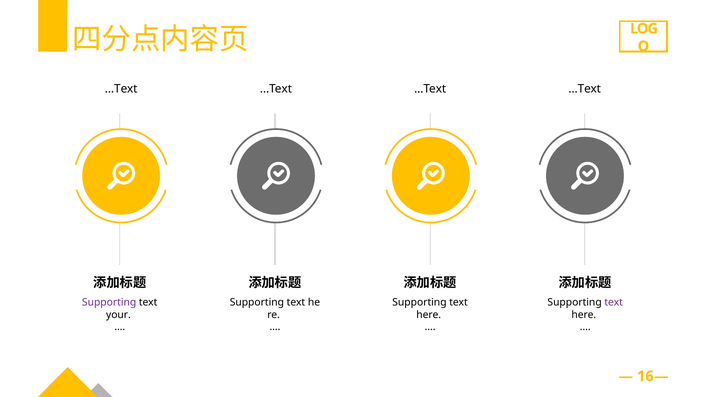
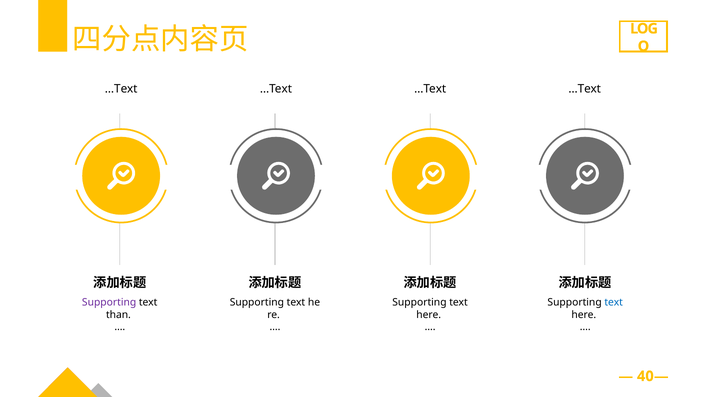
text at (614, 302) colour: purple -> blue
your: your -> than
16—: 16— -> 40—
